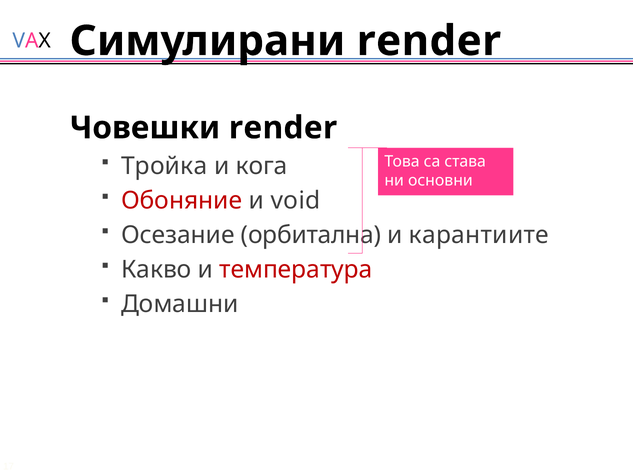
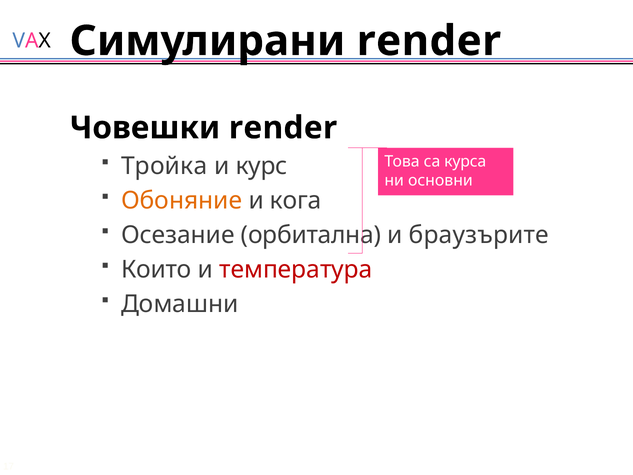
кога: кога -> курс
става: става -> курса
Обоняние colour: red -> orange
void: void -> кога
карантиите: карантиите -> браузърите
Какво: Какво -> Които
